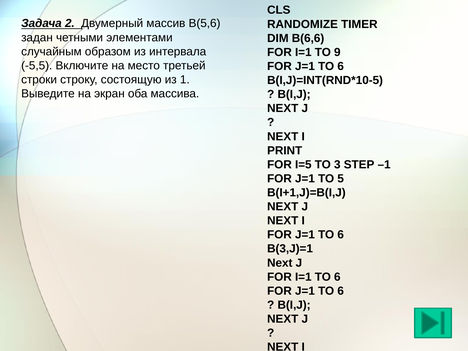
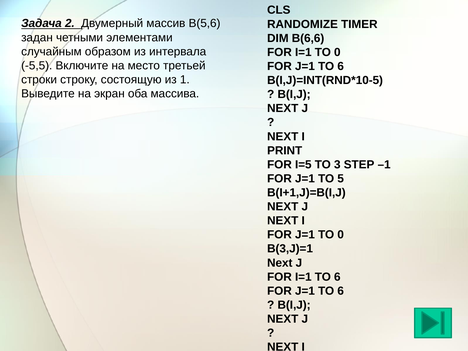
I=1 TO 9: 9 -> 0
6 at (341, 235): 6 -> 0
